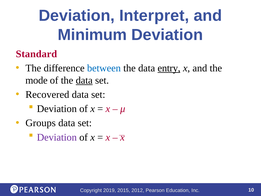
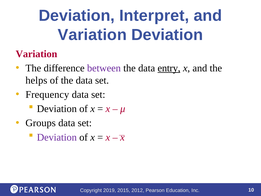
Minimum at (92, 35): Minimum -> Variation
Standard at (36, 54): Standard -> Variation
between colour: blue -> purple
mode: mode -> helps
data at (84, 80) underline: present -> none
Recovered: Recovered -> Frequency
